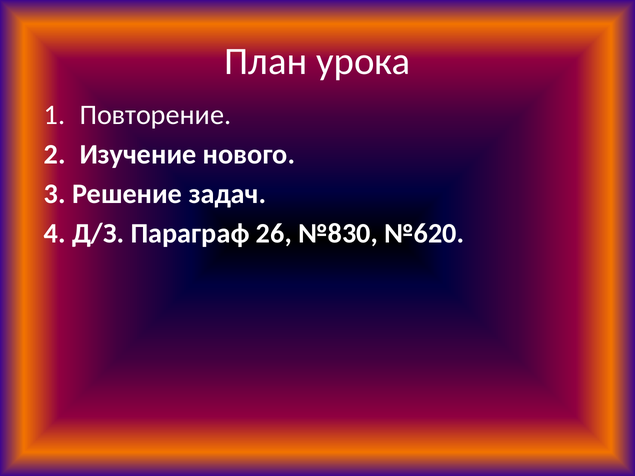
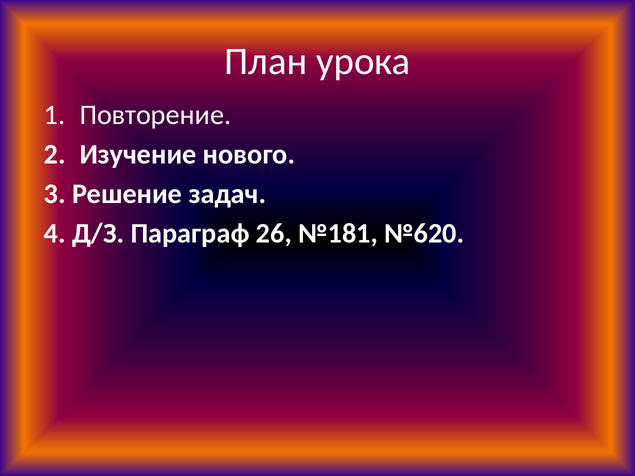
№830: №830 -> №181
